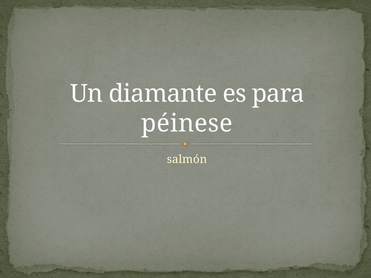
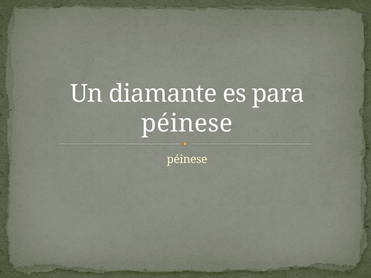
salmón at (187, 160): salmón -> péinese
